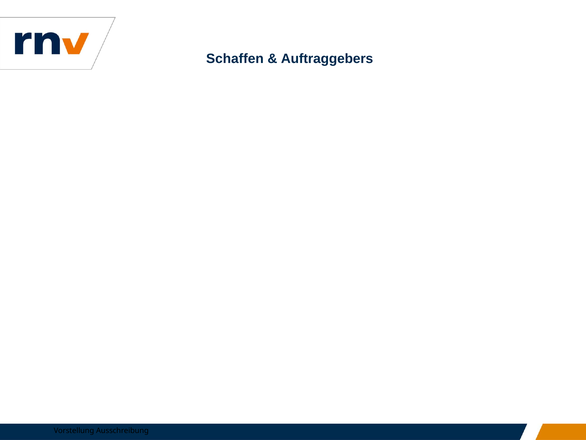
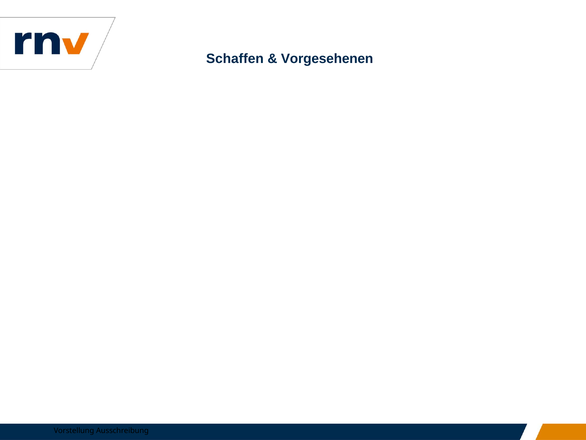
Auftraggebers: Auftraggebers -> Vorgesehenen
